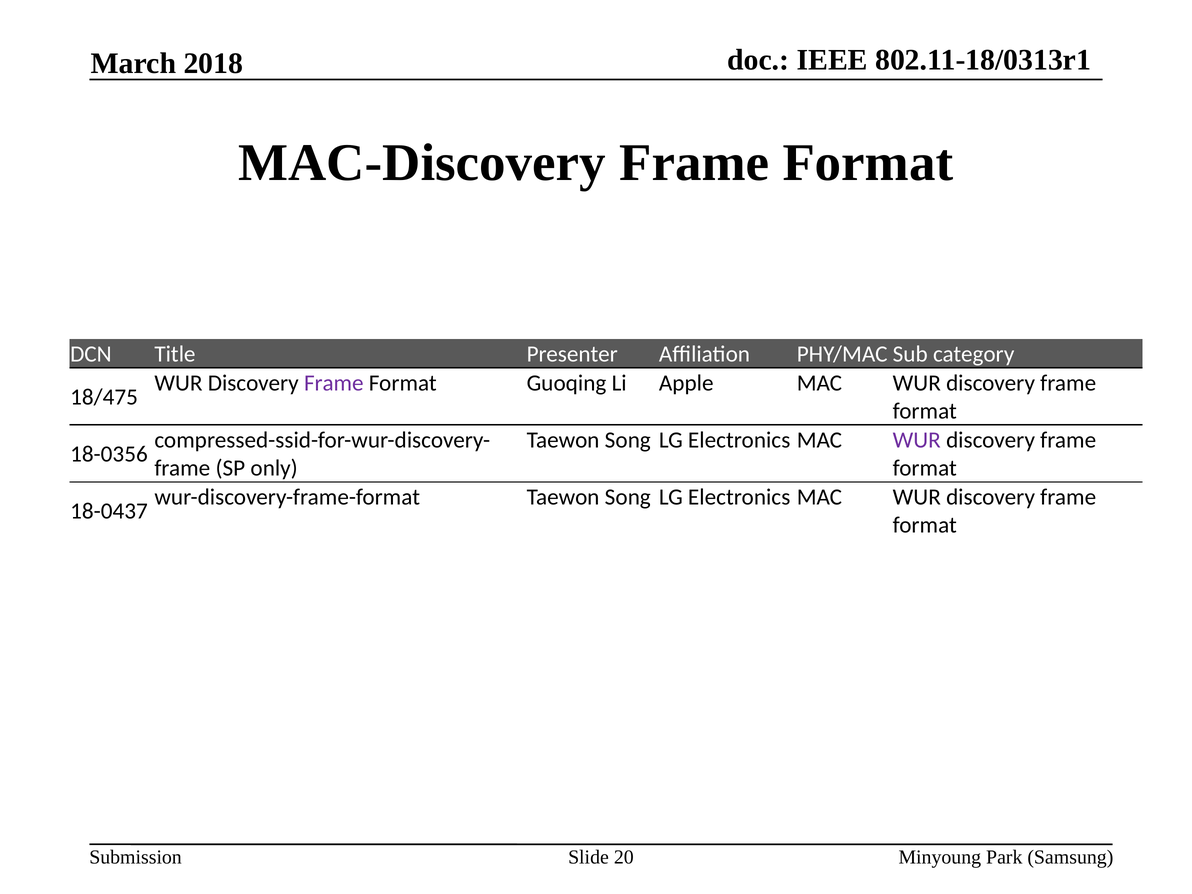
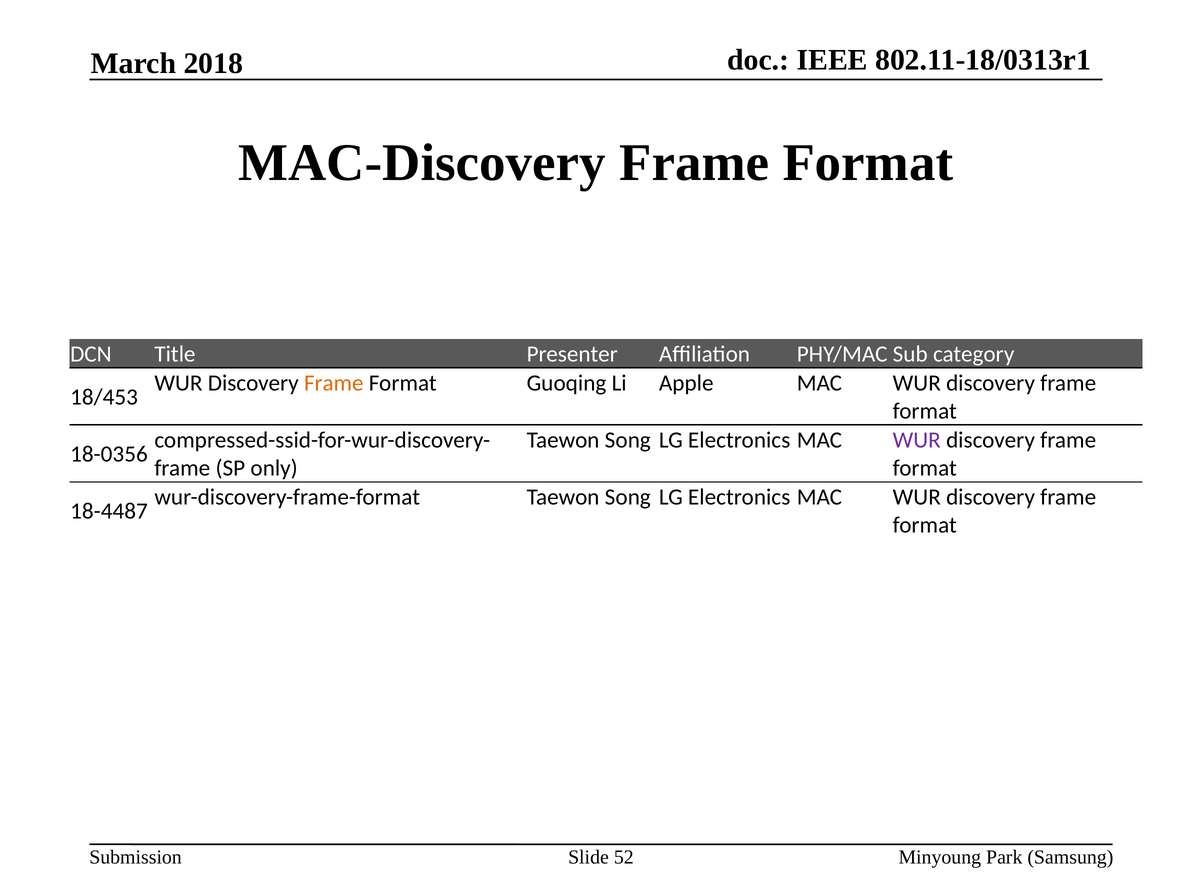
Frame at (334, 383) colour: purple -> orange
18/475: 18/475 -> 18/453
18-0437: 18-0437 -> 18-4487
20: 20 -> 52
